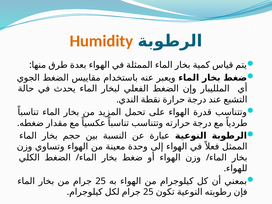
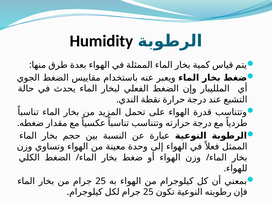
Humidity colour: orange -> black
